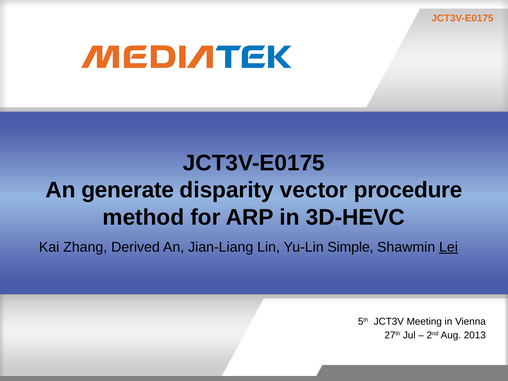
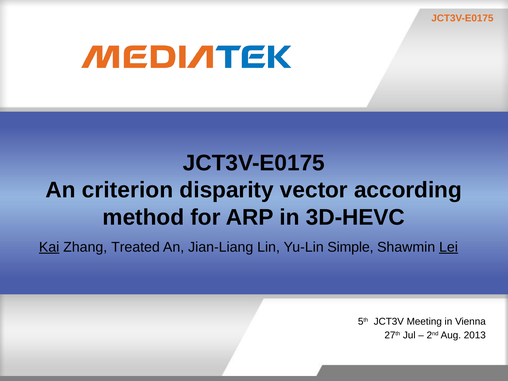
generate: generate -> criterion
procedure: procedure -> according
Kai underline: none -> present
Derived: Derived -> Treated
